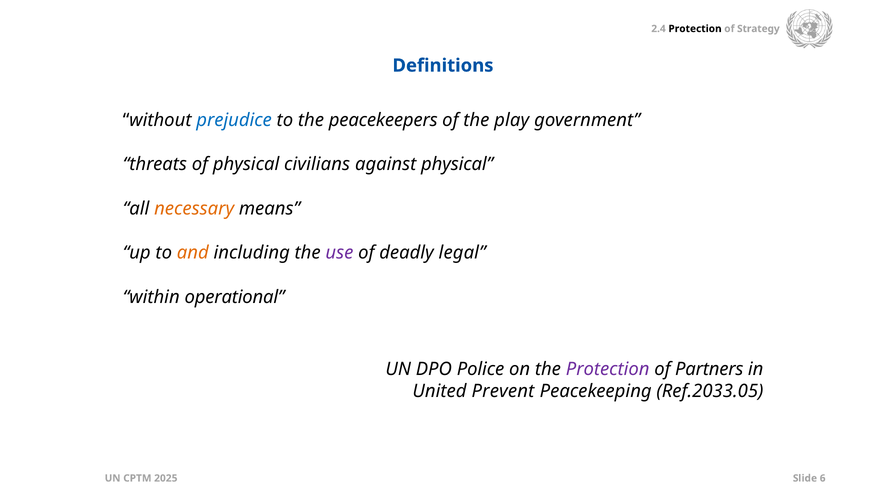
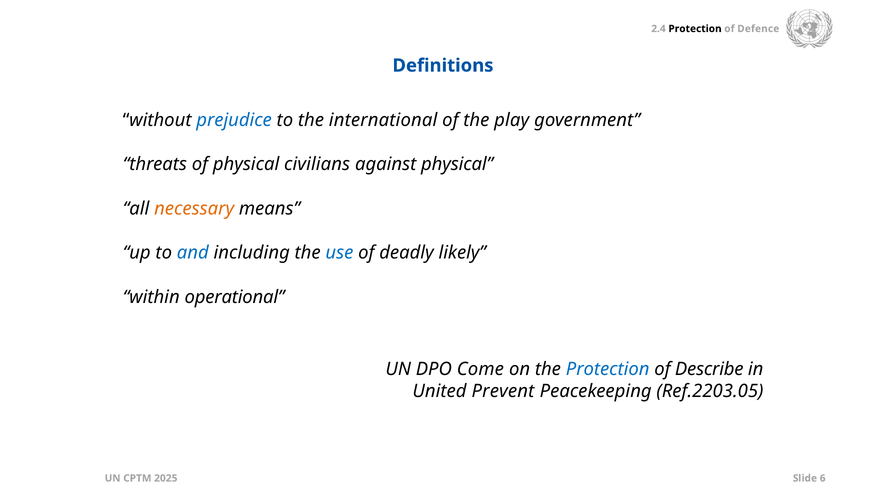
Strategy: Strategy -> Defence
peacekeepers: peacekeepers -> international
and colour: orange -> blue
use colour: purple -> blue
legal: legal -> likely
Police: Police -> Come
Protection at (608, 369) colour: purple -> blue
Partners: Partners -> Describe
Ref.2033.05: Ref.2033.05 -> Ref.2203.05
